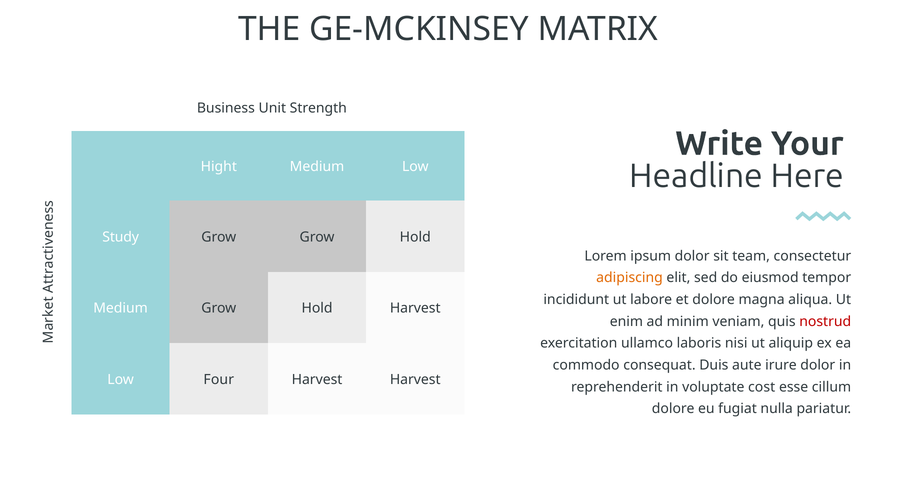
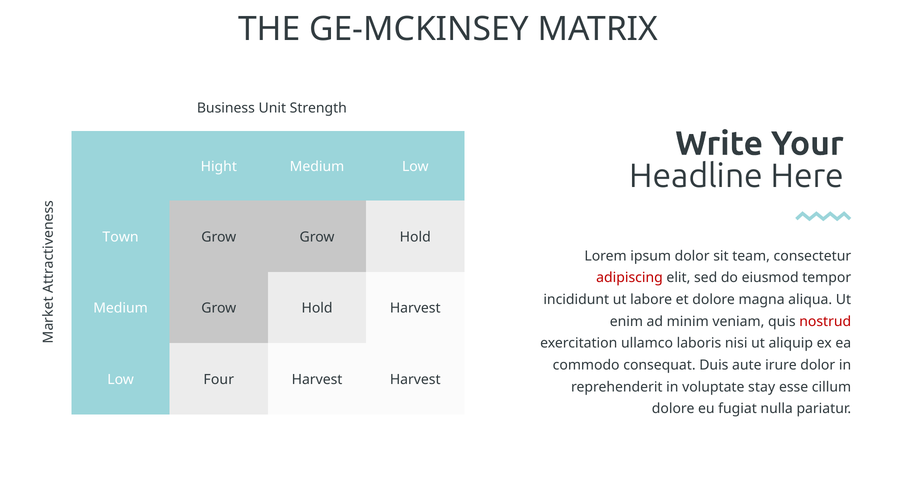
Study: Study -> Town
adipiscing colour: orange -> red
cost: cost -> stay
